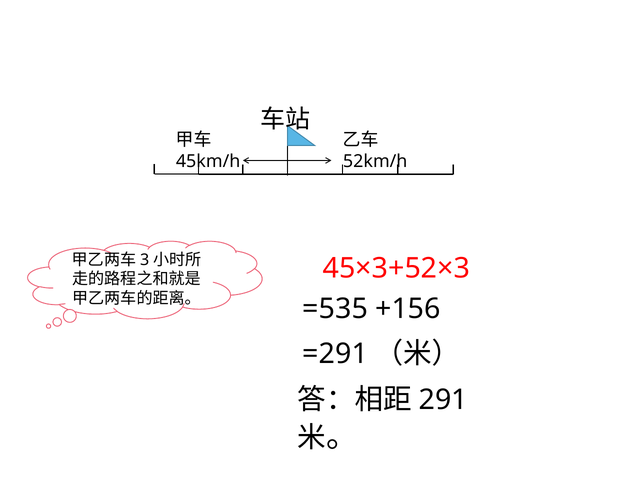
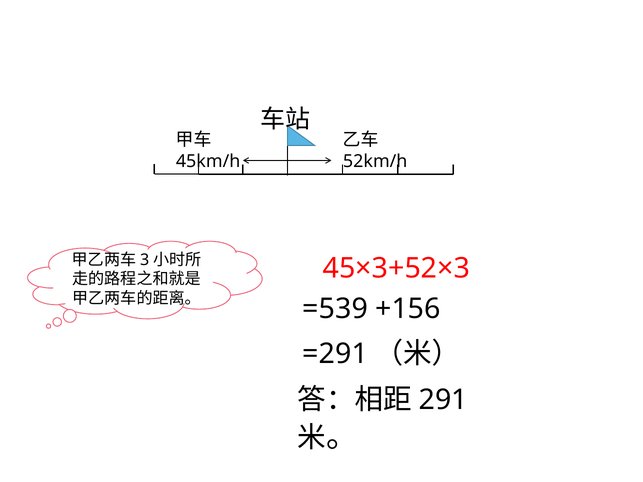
=535: =535 -> =539
